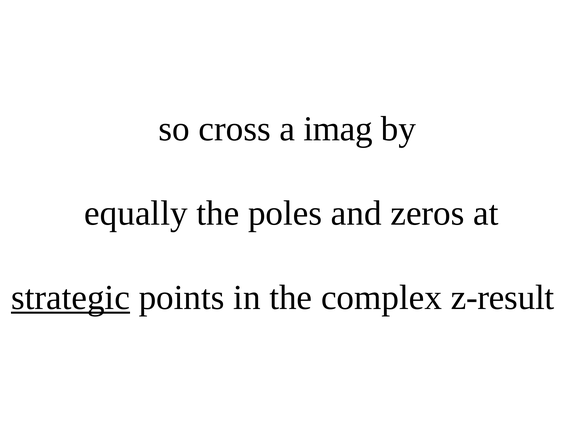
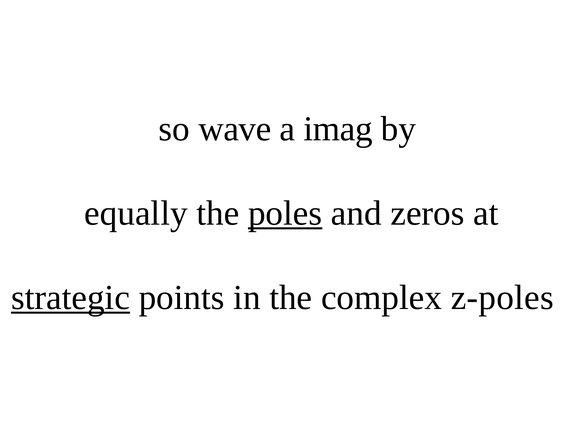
cross: cross -> wave
poles underline: none -> present
z-result: z-result -> z-poles
